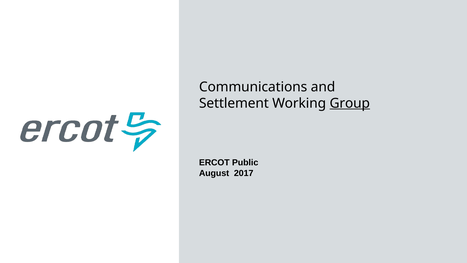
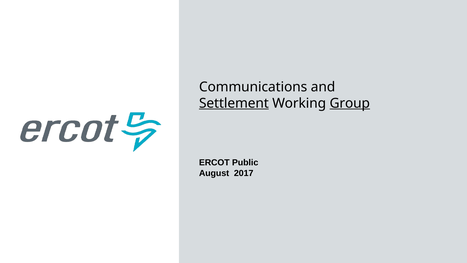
Settlement underline: none -> present
